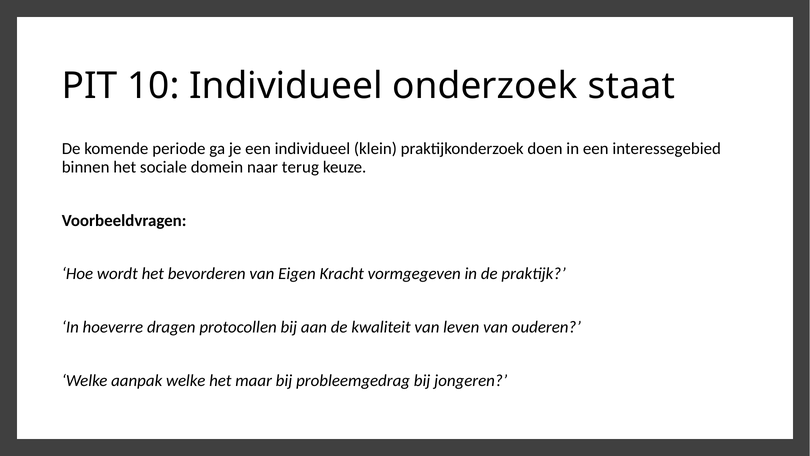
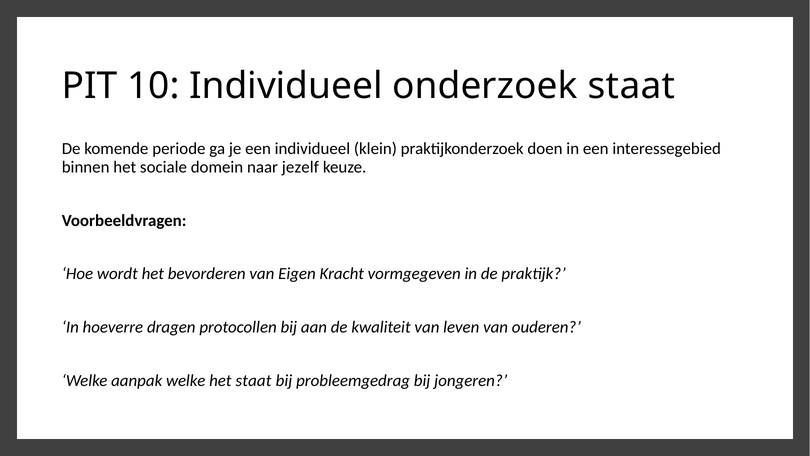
terug: terug -> jezelf
het maar: maar -> staat
